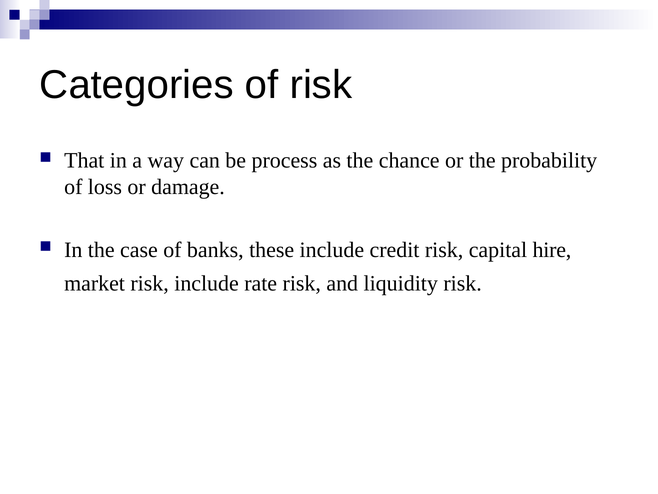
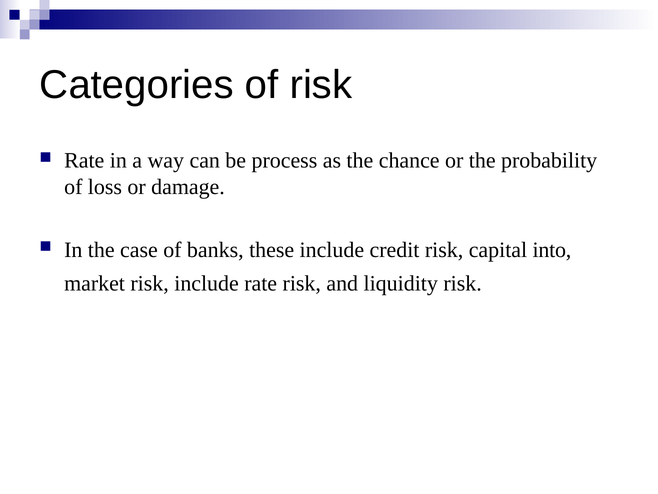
That at (84, 161): That -> Rate
hire: hire -> into
